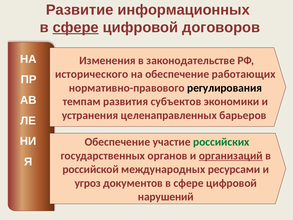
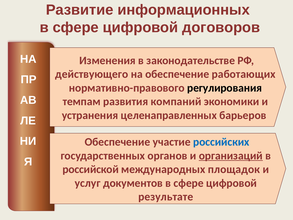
сфере at (76, 27) underline: present -> none
исторического: исторического -> действующего
субъектов: субъектов -> компаний
российских colour: green -> blue
ресурсами: ресурсами -> площадок
угроз: угроз -> услуг
нарушений: нарушений -> результате
